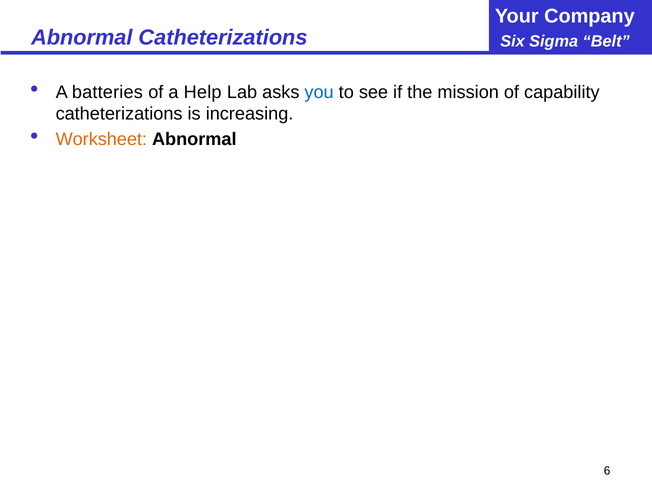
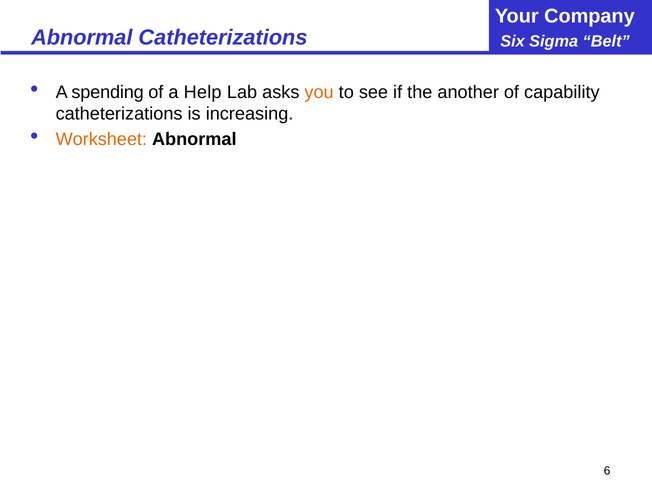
batteries: batteries -> spending
you colour: blue -> orange
mission: mission -> another
